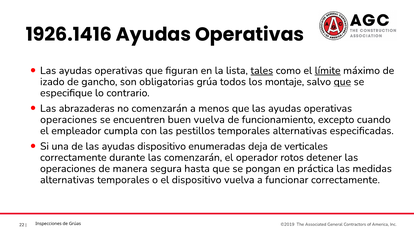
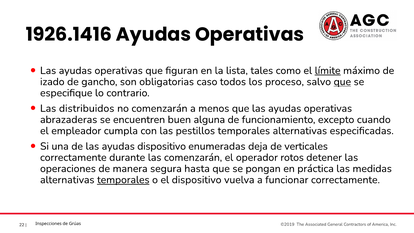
tales underline: present -> none
grúa: grúa -> caso
montaje: montaje -> proceso
abrazaderas: abrazaderas -> distribuidos
operaciones at (69, 120): operaciones -> abrazaderas
buen vuelva: vuelva -> alguna
temporales at (123, 180) underline: none -> present
